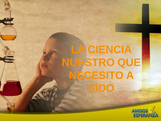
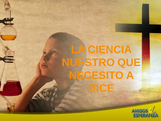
SIDO: SIDO -> DICE
